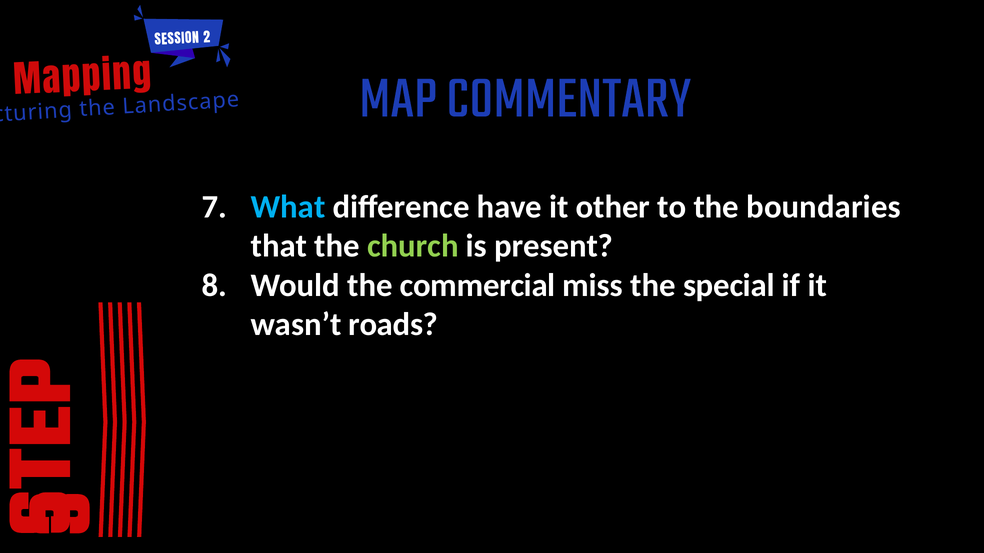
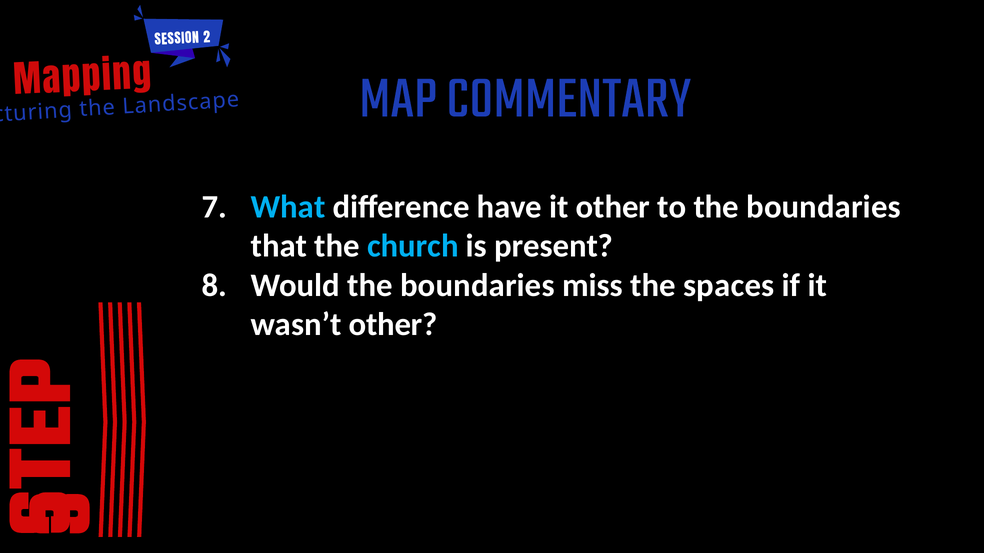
church colour: light green -> light blue
Would the commercial: commercial -> boundaries
special: special -> spaces
wasn’t roads: roads -> other
